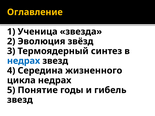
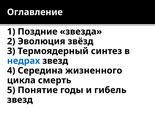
Оглавление colour: yellow -> white
Ученица: Ученица -> Поздние
цикла недрах: недрах -> смерть
